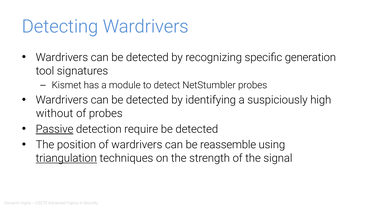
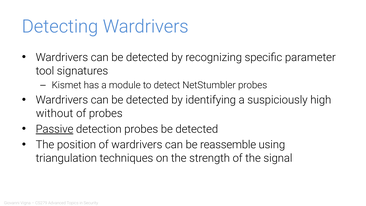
generation: generation -> parameter
detection require: require -> probes
triangulation underline: present -> none
